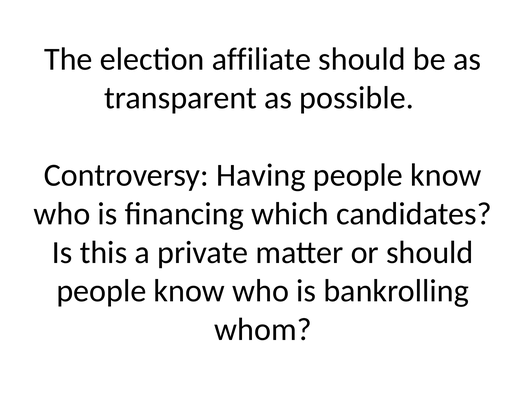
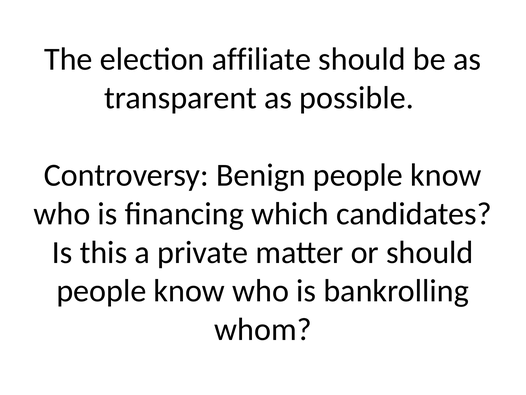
Having: Having -> Benign
